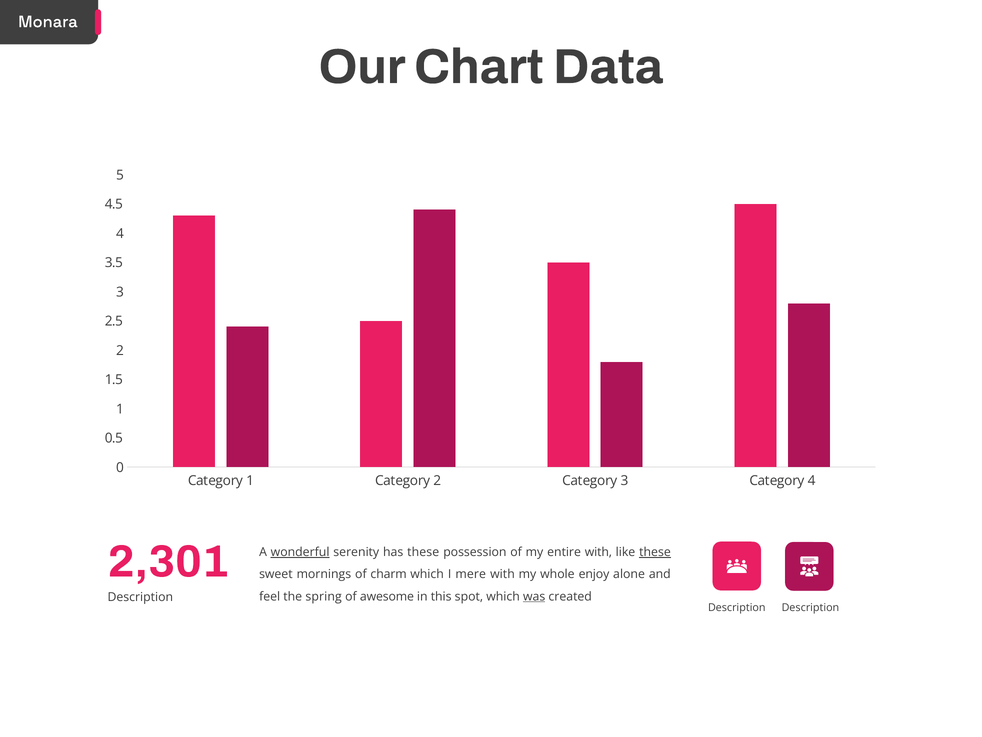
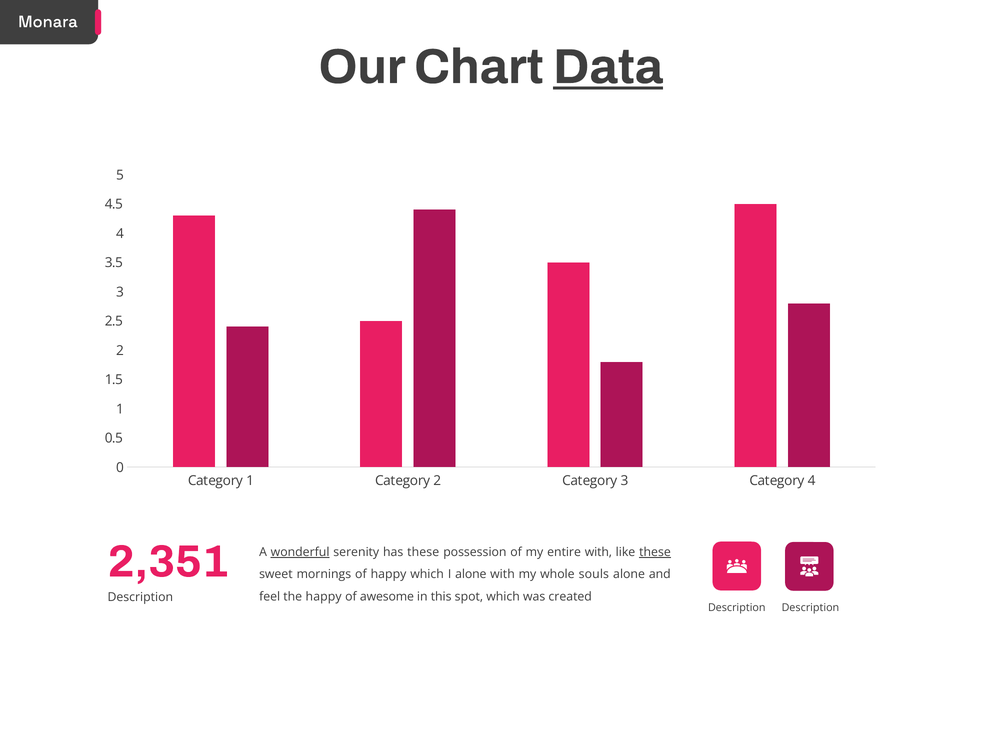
Data underline: none -> present
2,301: 2,301 -> 2,351
of charm: charm -> happy
I mere: mere -> alone
enjoy: enjoy -> souls
the spring: spring -> happy
was underline: present -> none
